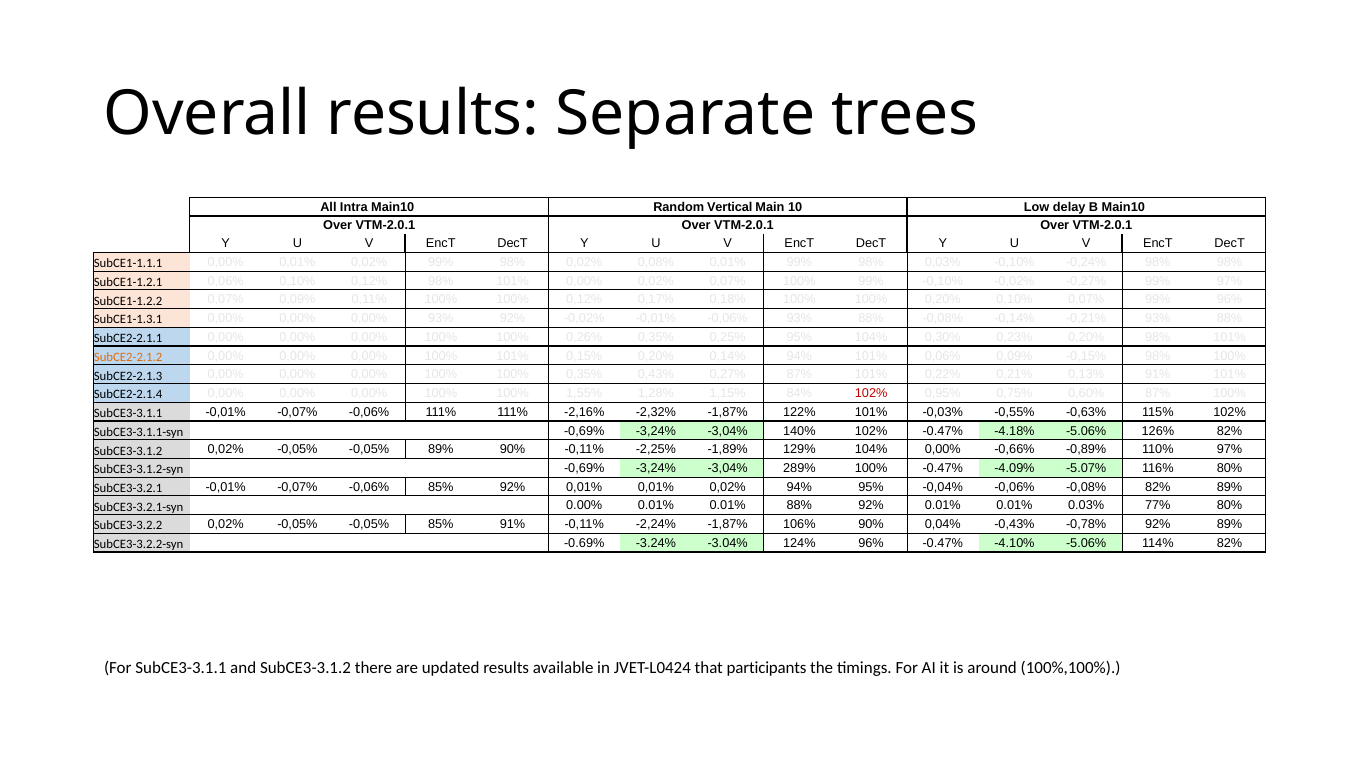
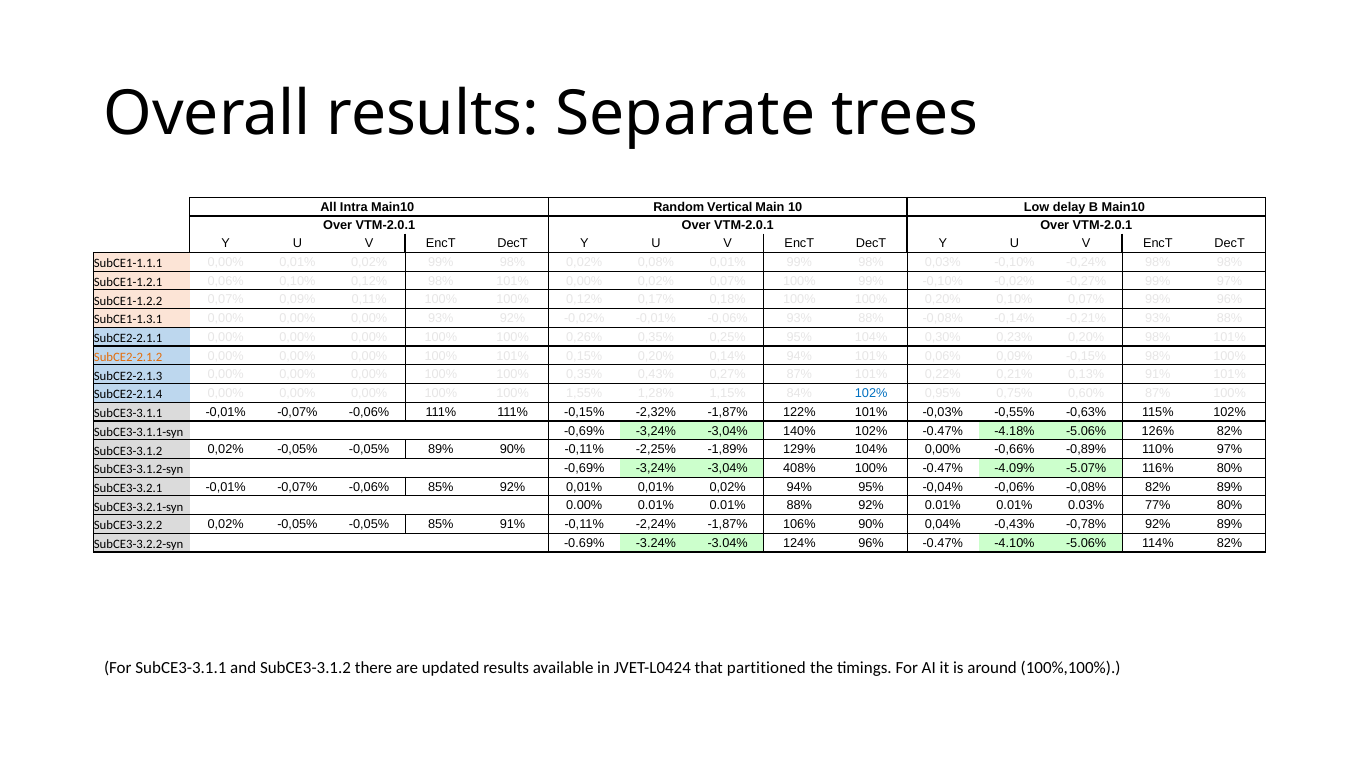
102% at (871, 394) colour: red -> blue
111% -2,16%: -2,16% -> -0,15%
289%: 289% -> 408%
participants: participants -> partitioned
